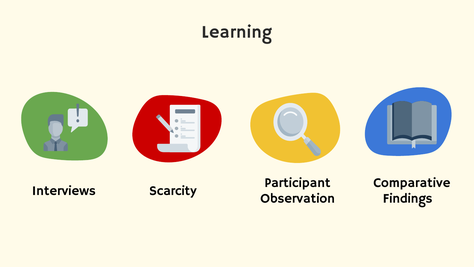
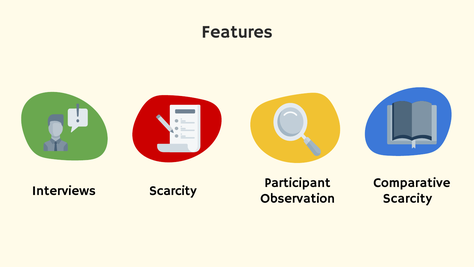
Learning: Learning -> Features
Findings at (408, 198): Findings -> Scarcity
